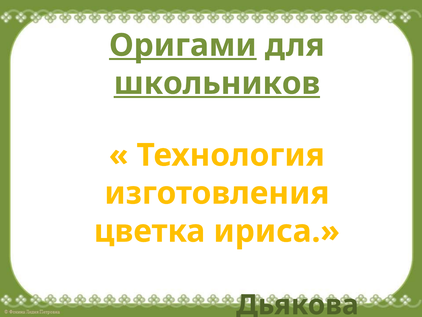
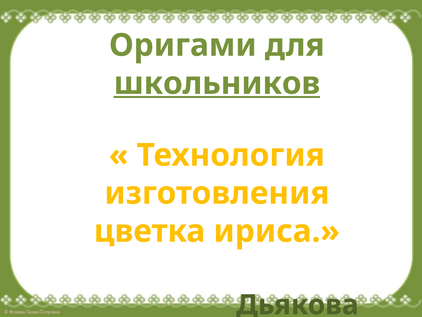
Оригами underline: present -> none
